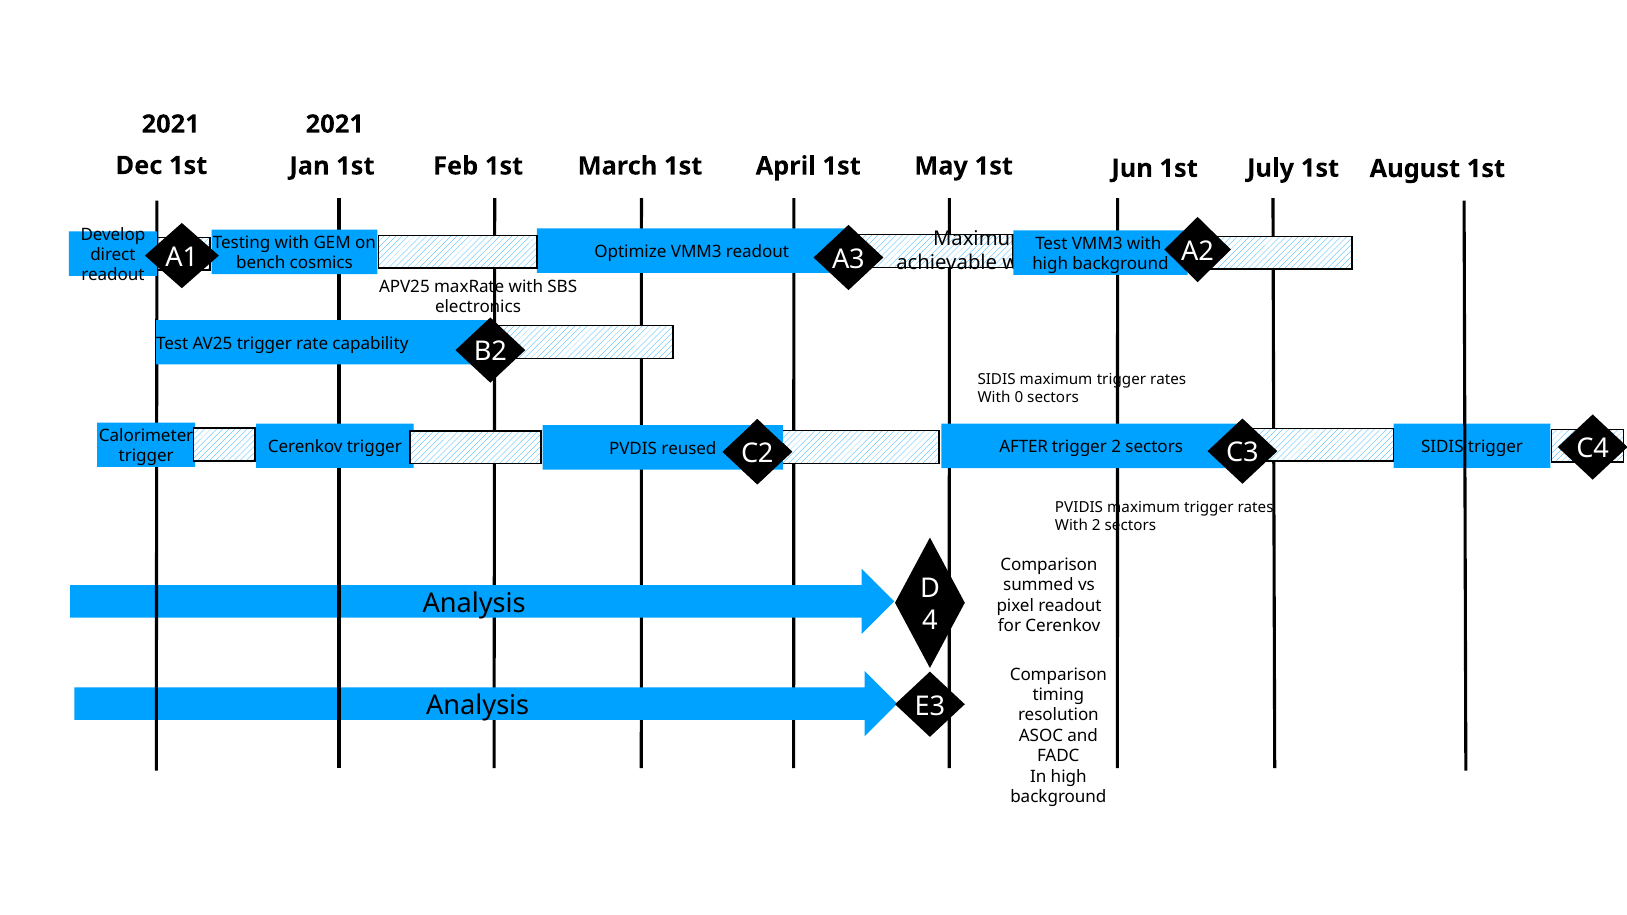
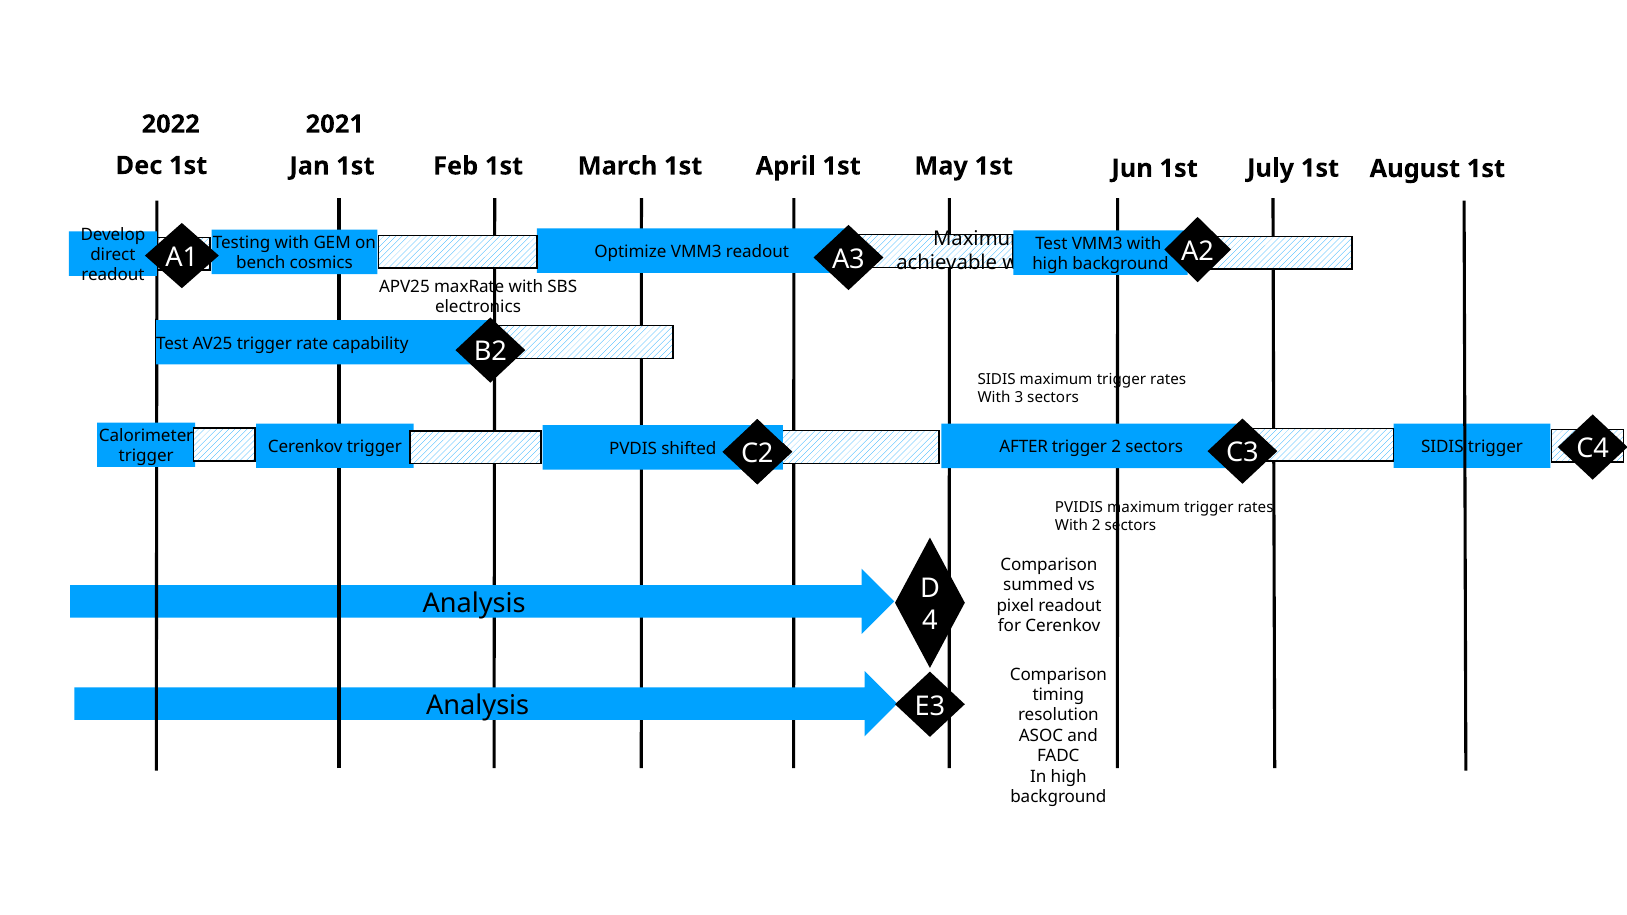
2021 at (171, 124): 2021 -> 2022
0: 0 -> 3
reused: reused -> shifted
